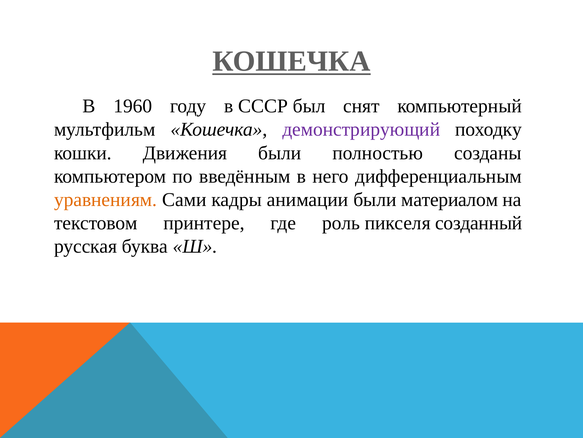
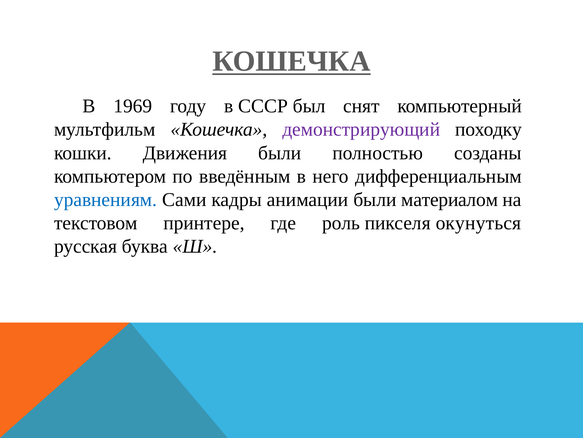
1960: 1960 -> 1969
уравнениям colour: orange -> blue
созданный: созданный -> окунуться
